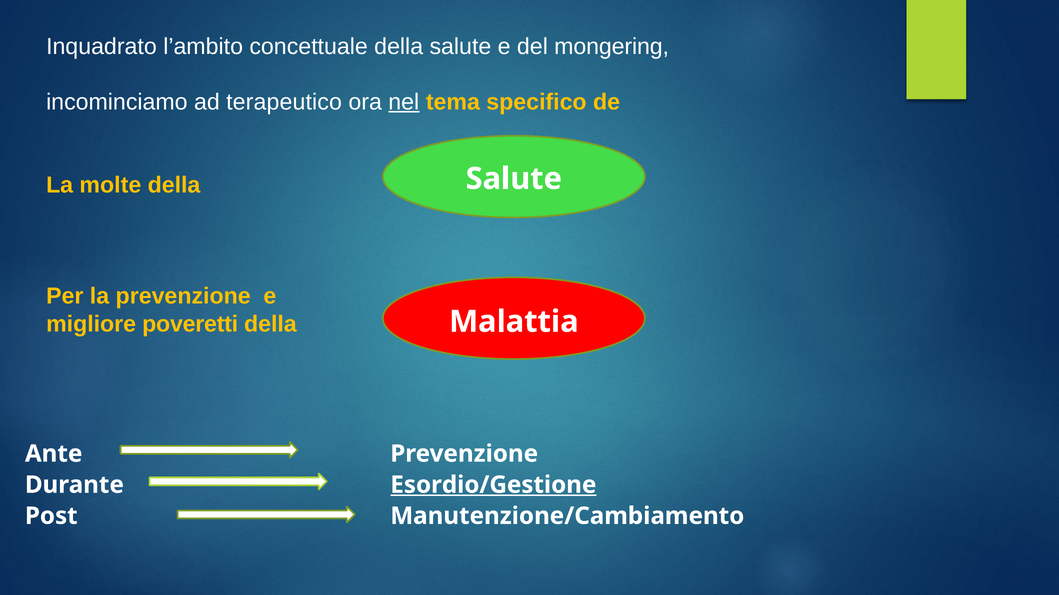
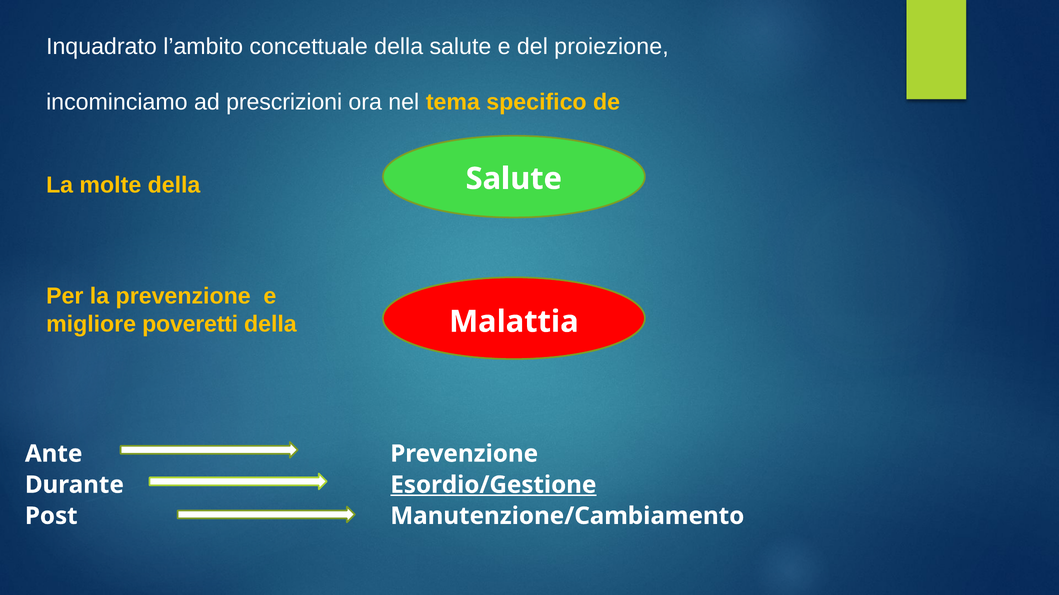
mongering: mongering -> proiezione
terapeutico: terapeutico -> prescrizioni
nel underline: present -> none
